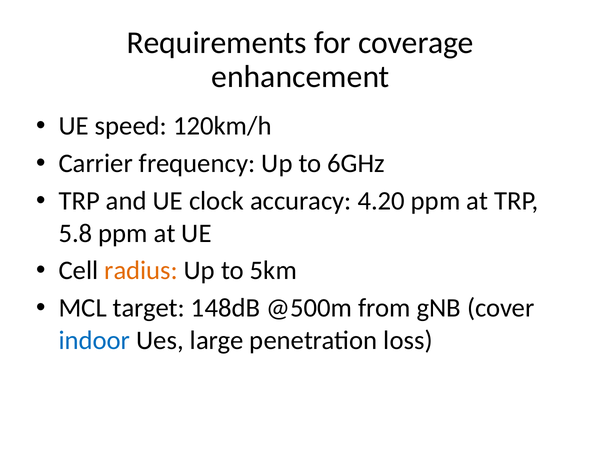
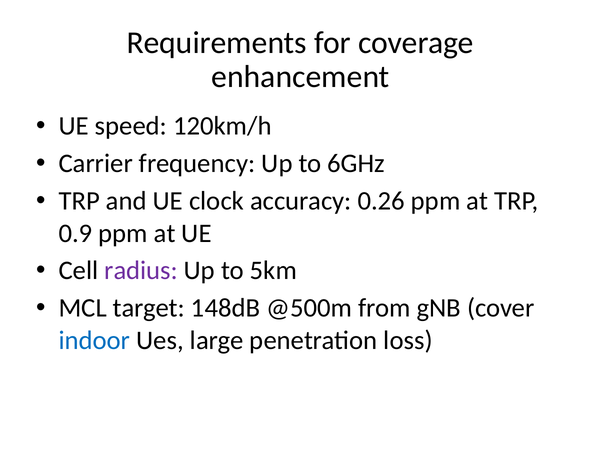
4.20: 4.20 -> 0.26
5.8: 5.8 -> 0.9
radius colour: orange -> purple
